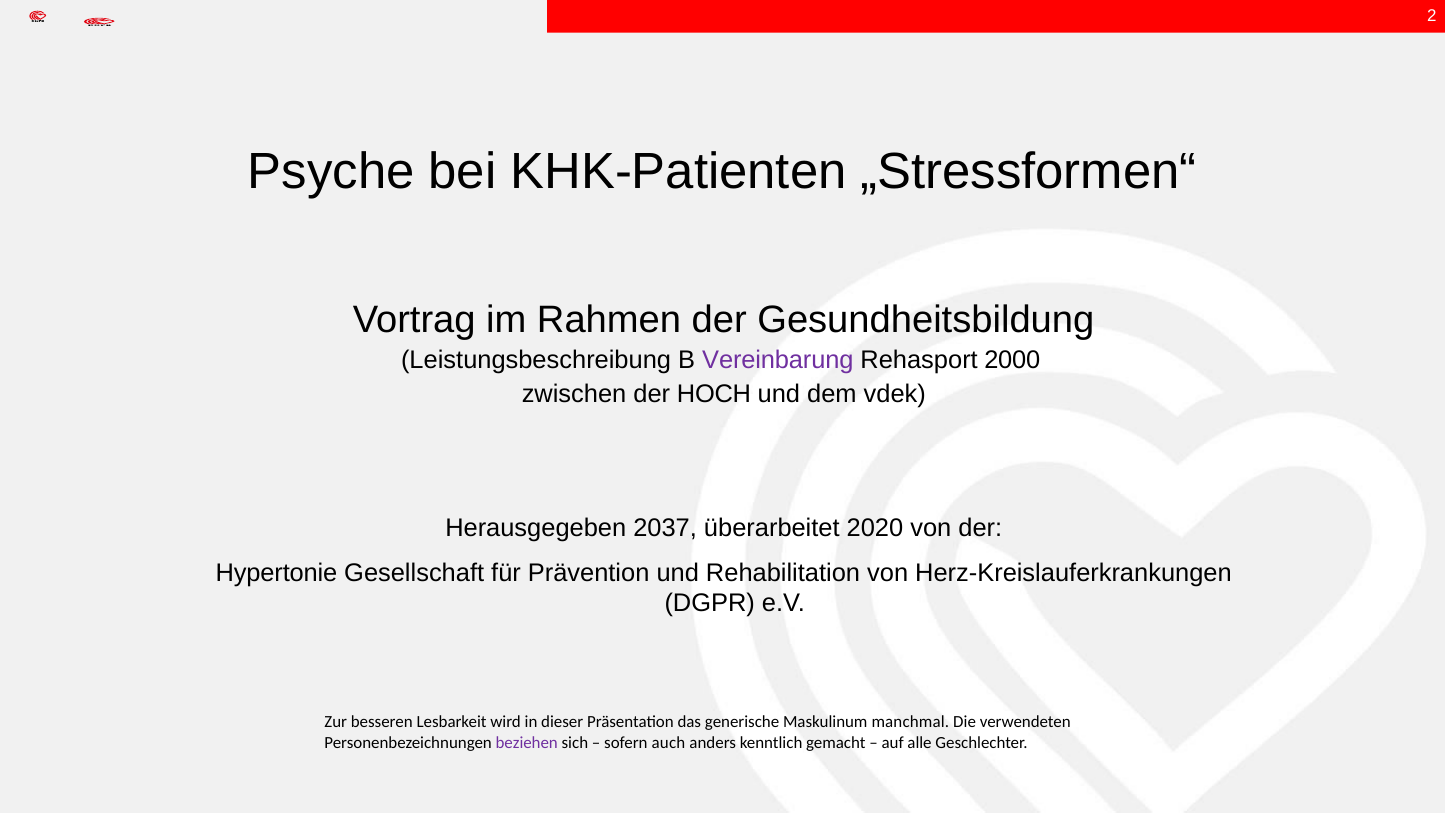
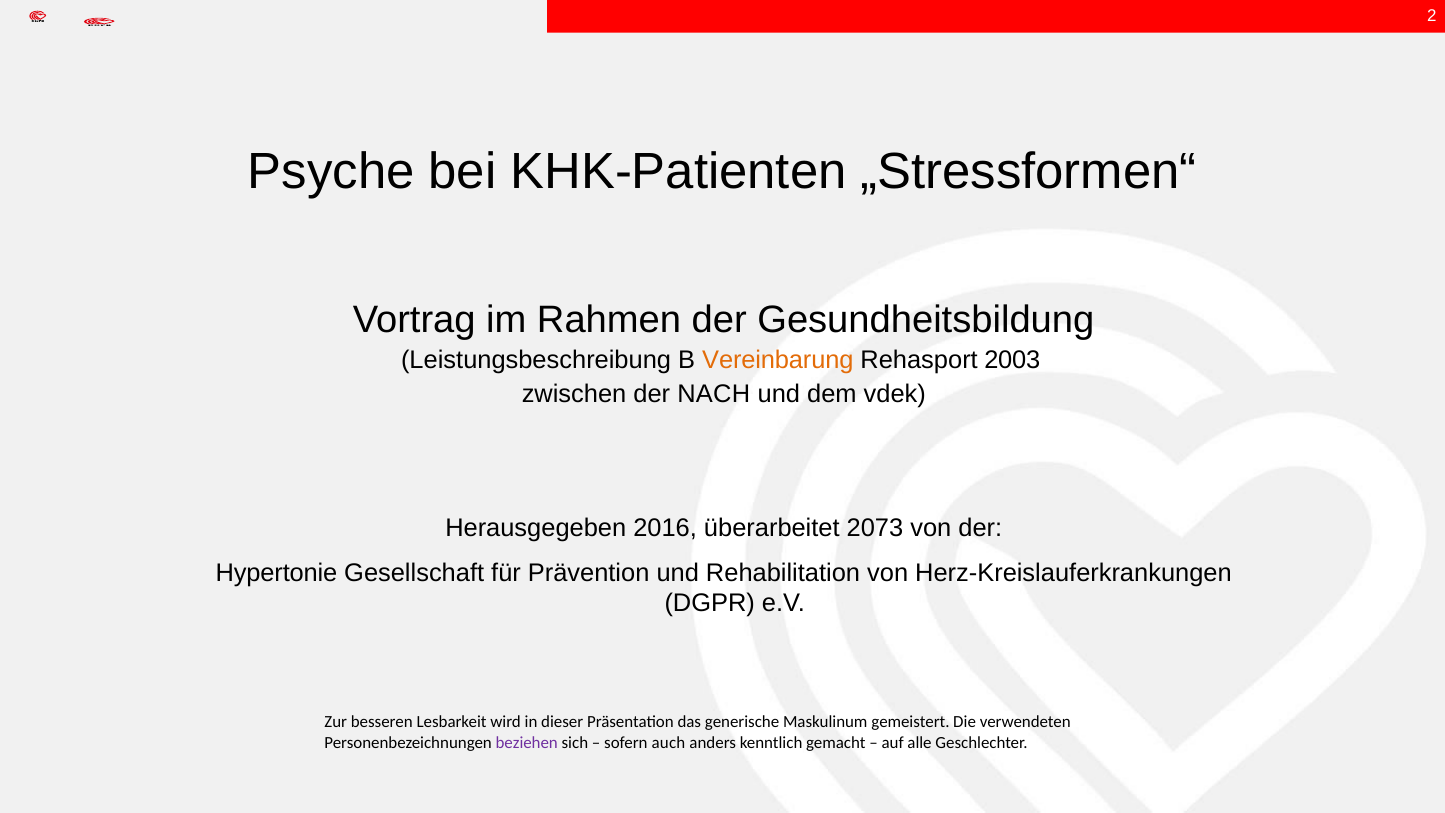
Vereinbarung colour: purple -> orange
2000: 2000 -> 2003
HOCH: HOCH -> NACH
2037: 2037 -> 2016
2020: 2020 -> 2073
manchmal: manchmal -> gemeistert
